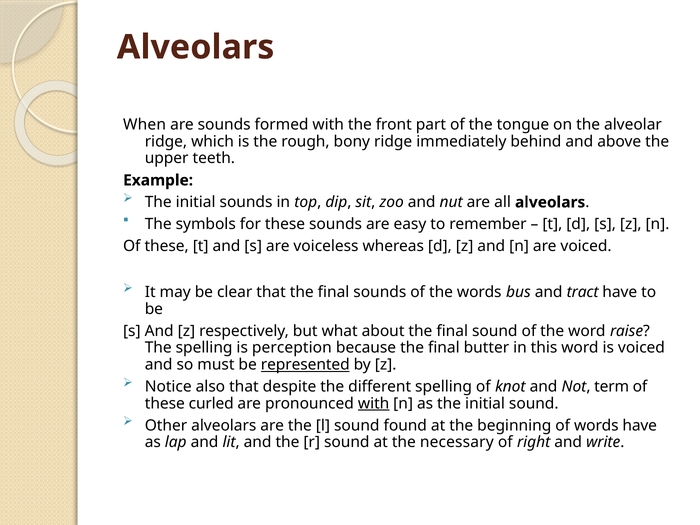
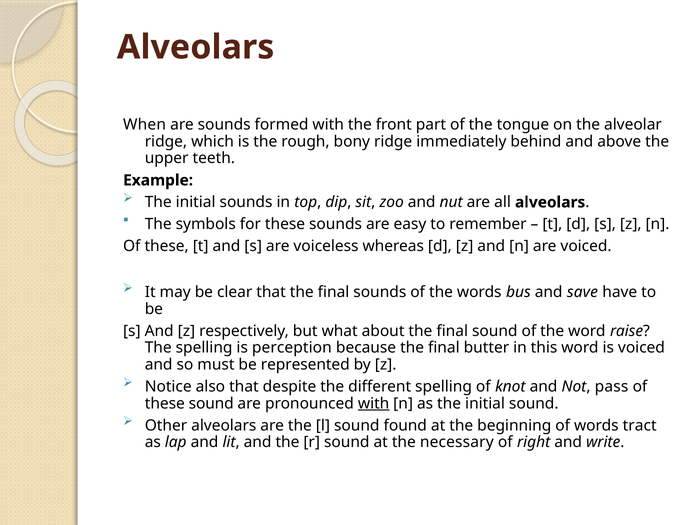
tract: tract -> save
represented underline: present -> none
term: term -> pass
these curled: curled -> sound
words have: have -> tract
